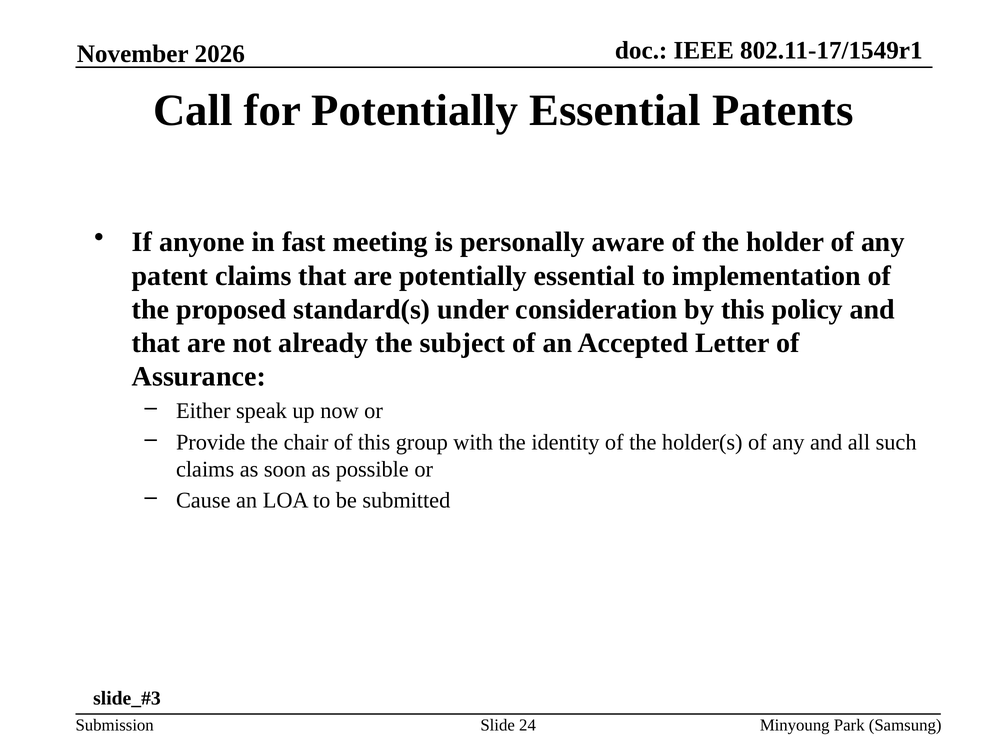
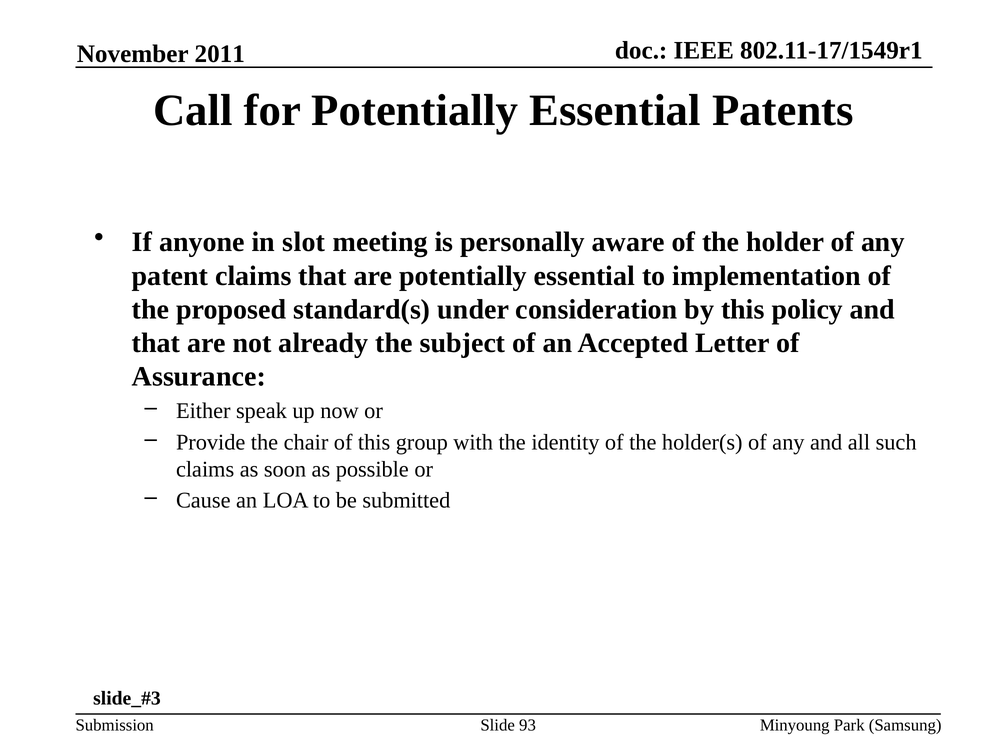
2026: 2026 -> 2011
fast: fast -> slot
24: 24 -> 93
